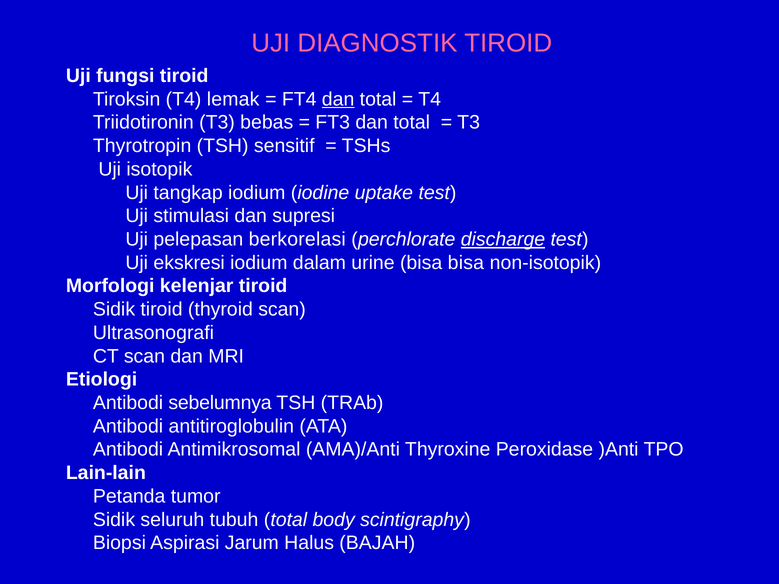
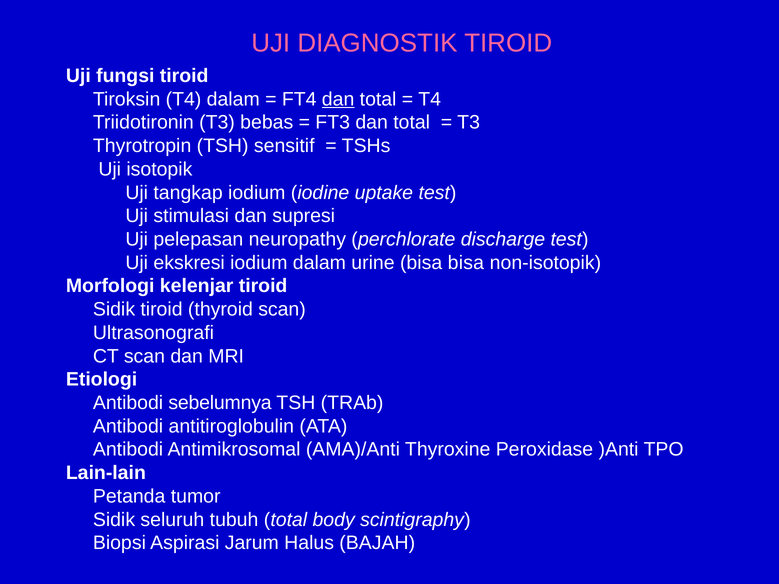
T4 lemak: lemak -> dalam
berkorelasi: berkorelasi -> neuropathy
discharge underline: present -> none
